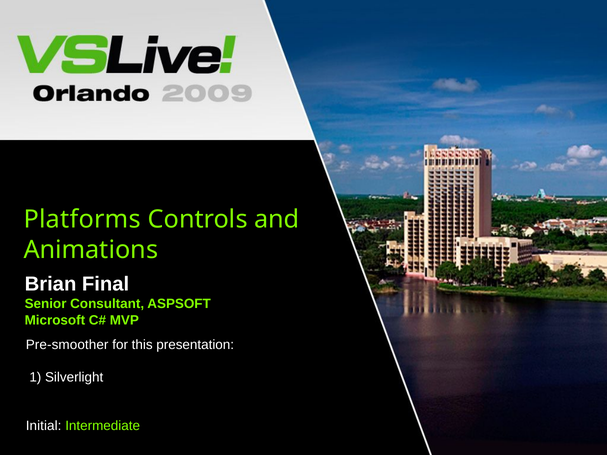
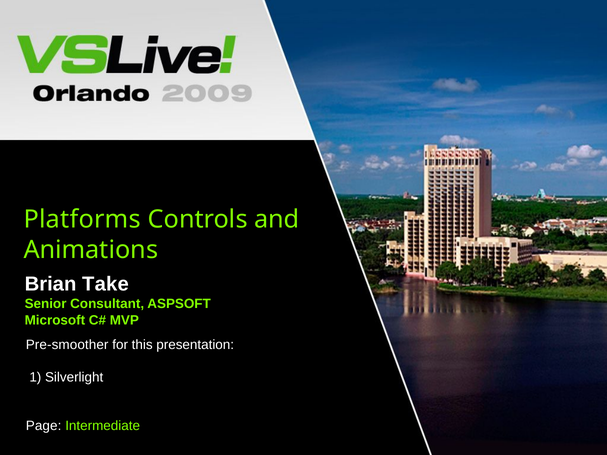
Final: Final -> Take
Initial: Initial -> Page
